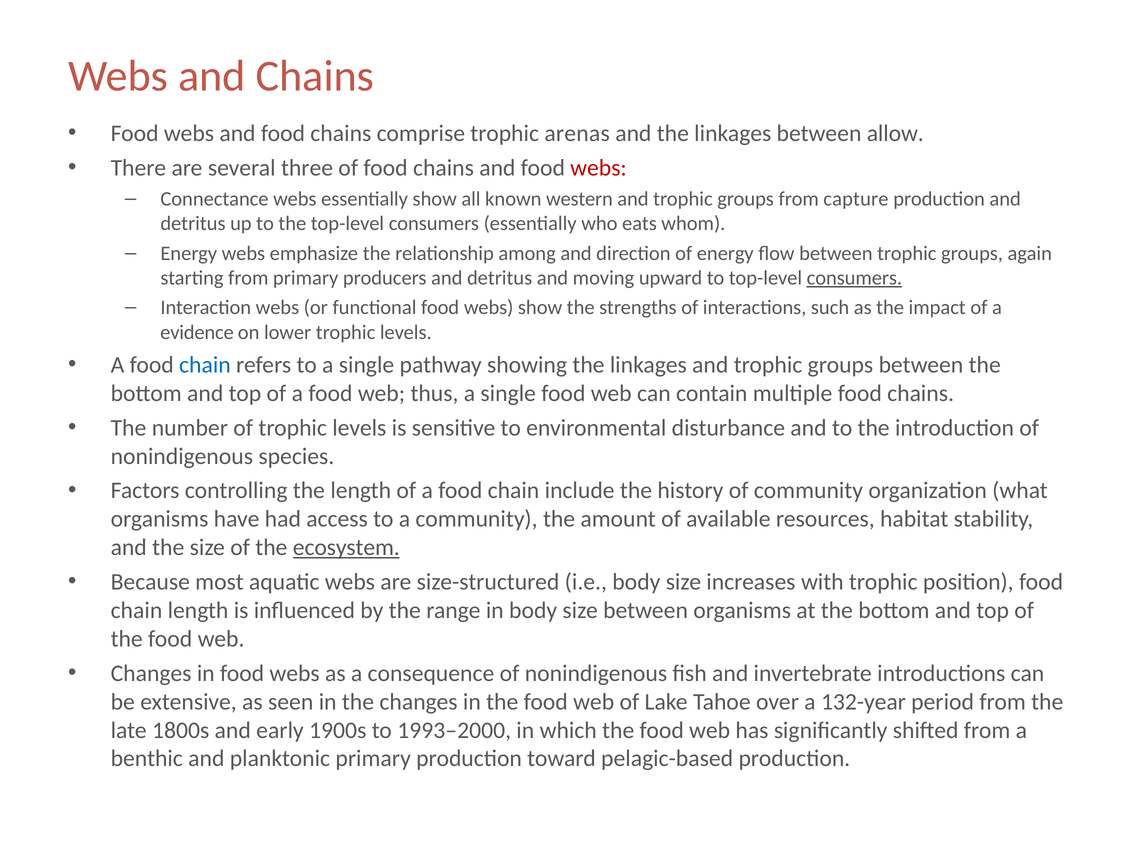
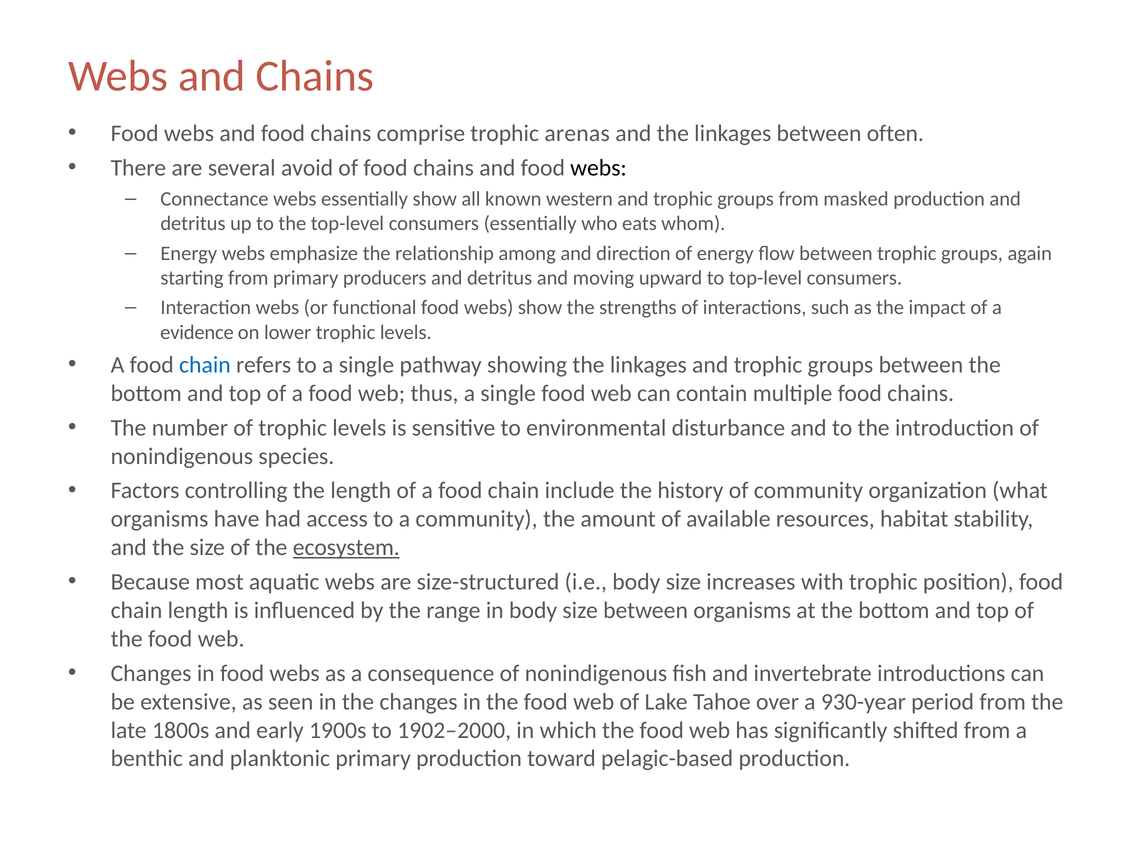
allow: allow -> often
three: three -> avoid
webs at (599, 168) colour: red -> black
capture: capture -> masked
consumers at (854, 278) underline: present -> none
132-year: 132-year -> 930-year
1993–2000: 1993–2000 -> 1902–2000
